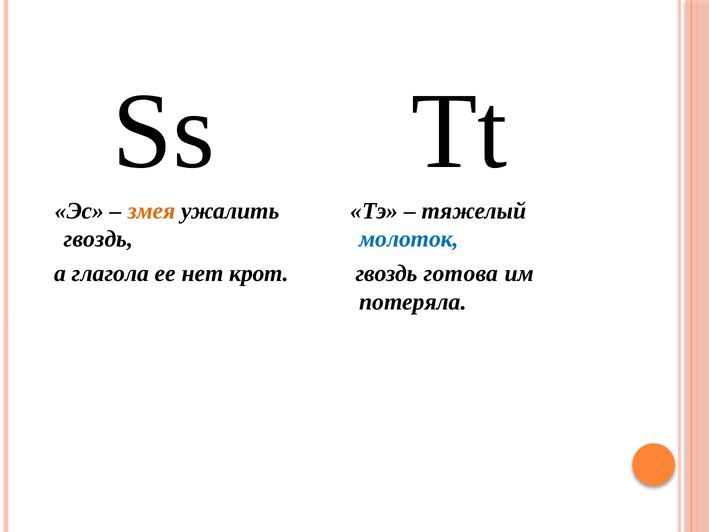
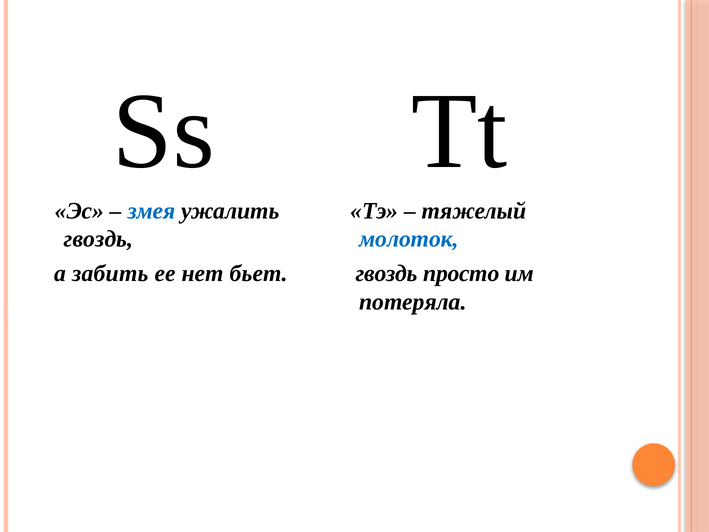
змея colour: orange -> blue
глагола: глагола -> забить
крот: крот -> бьет
готова: готова -> просто
